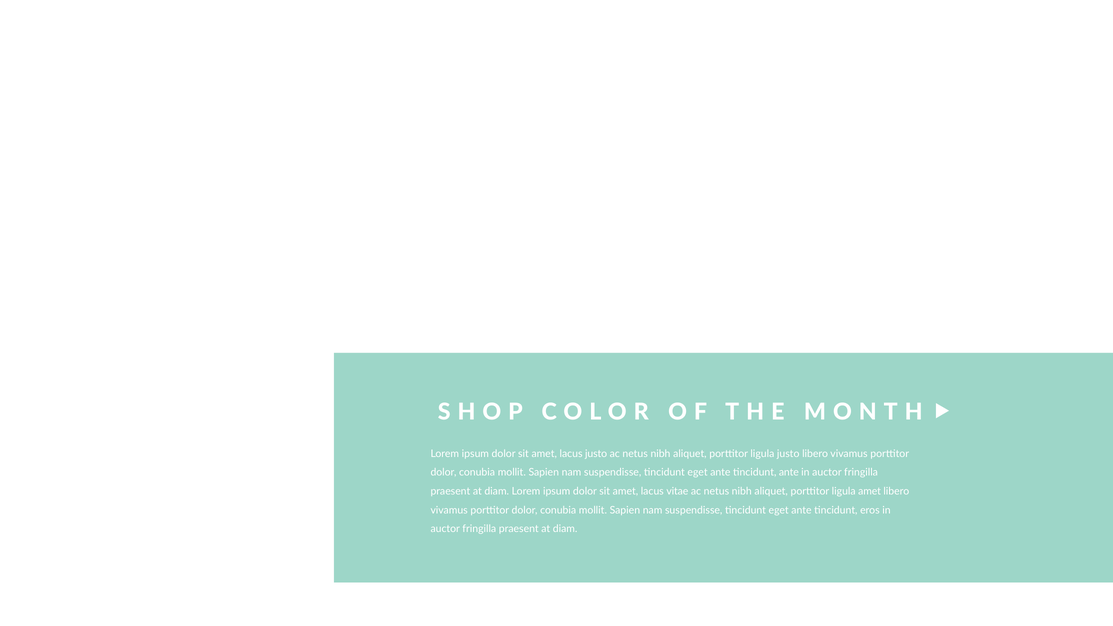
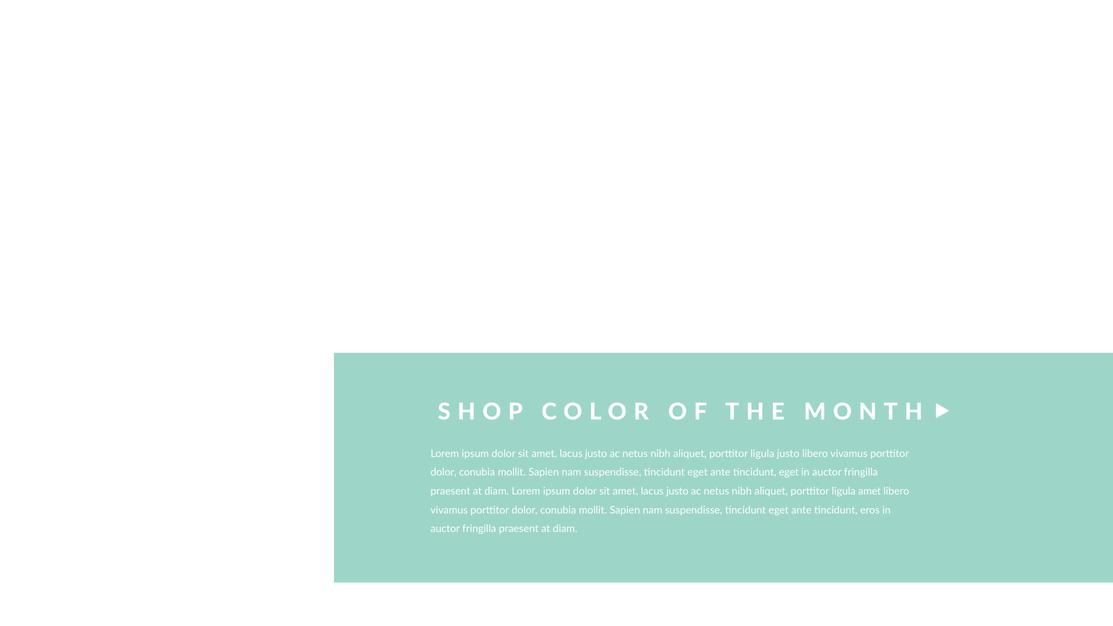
ante tincidunt ante: ante -> eget
vitae at (677, 491): vitae -> justo
